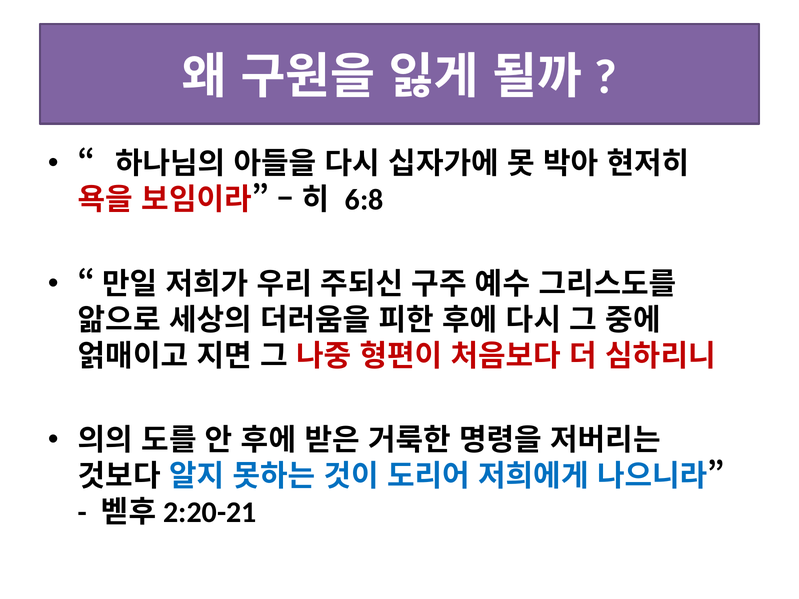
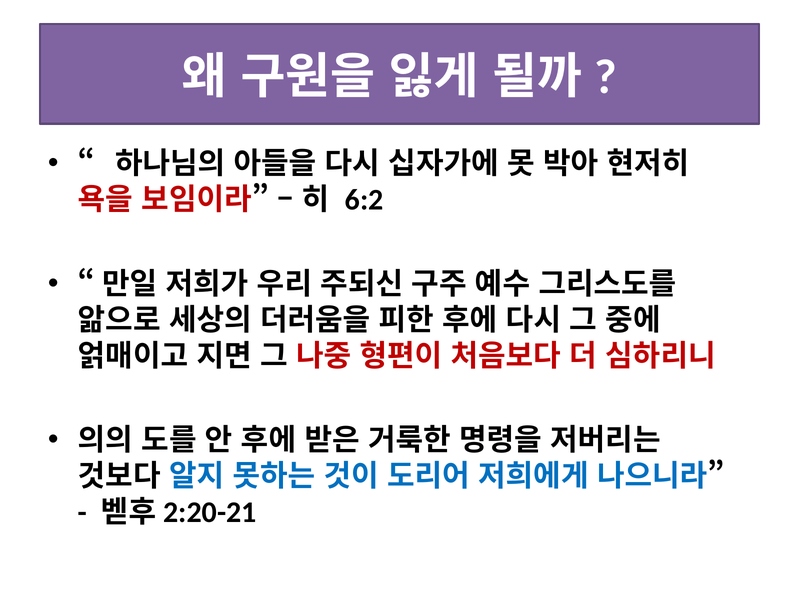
6:8: 6:8 -> 6:2
